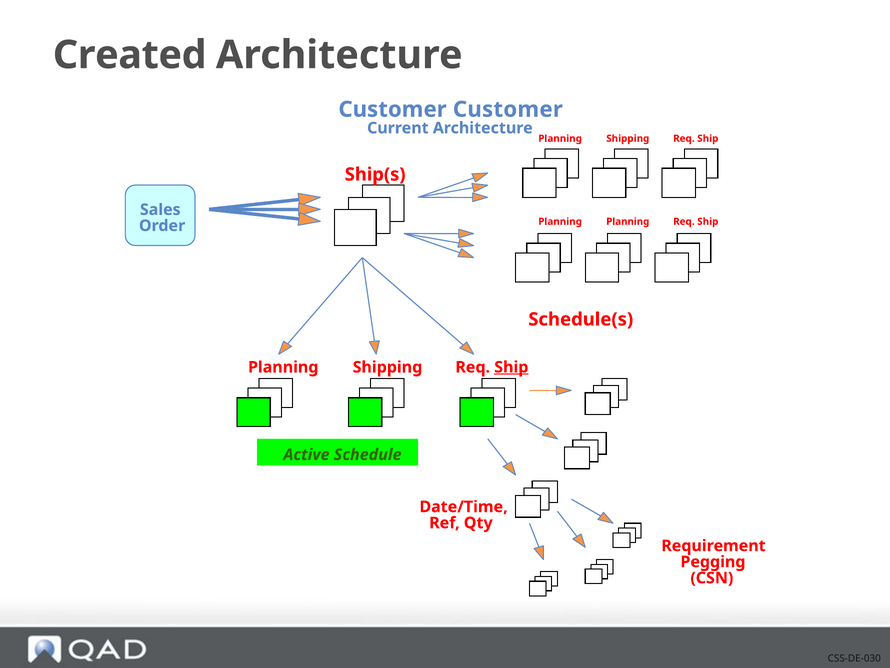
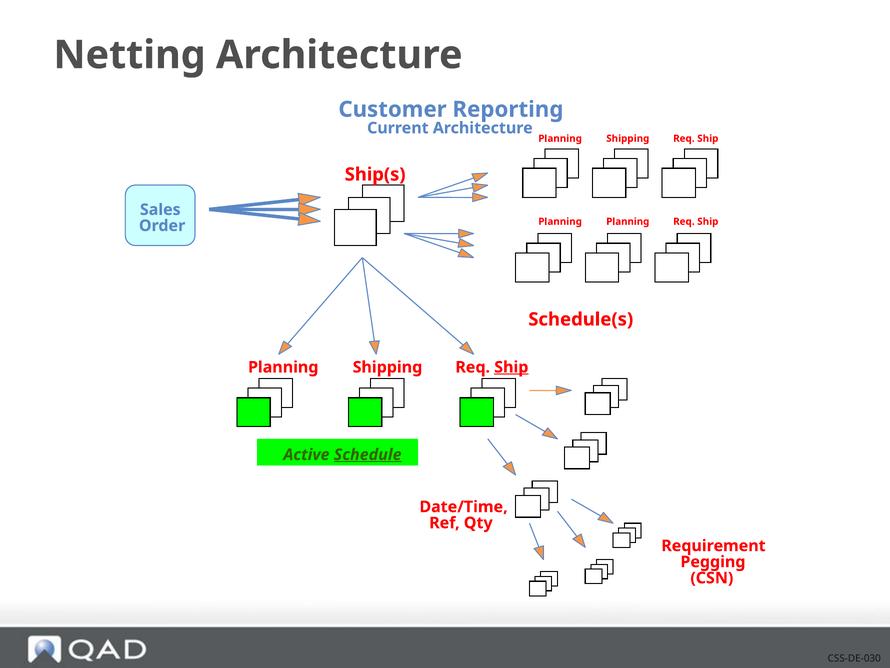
Created: Created -> Netting
Customer Customer: Customer -> Reporting
Schedule underline: none -> present
